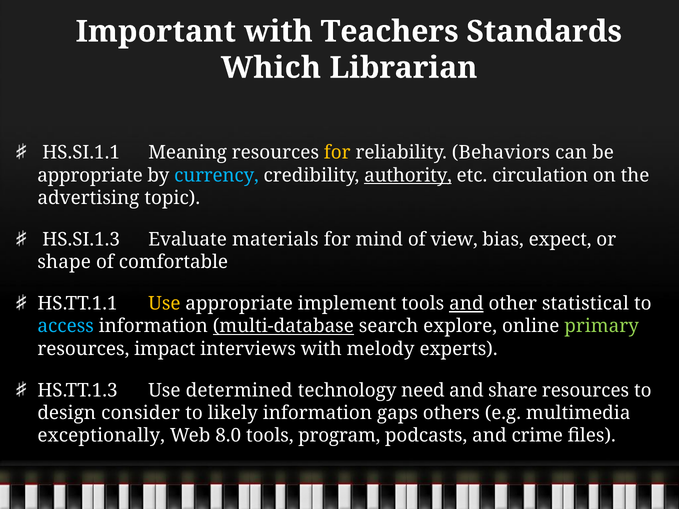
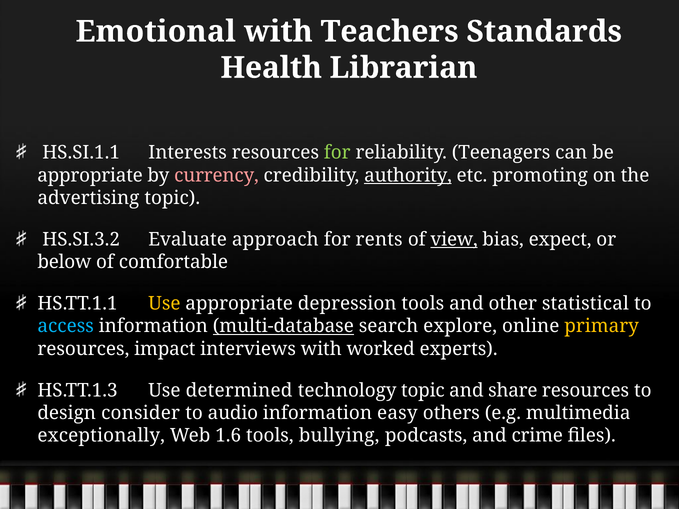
Important: Important -> Emotional
Which: Which -> Health
Meaning: Meaning -> Interests
for at (337, 153) colour: yellow -> light green
Behaviors: Behaviors -> Teenagers
currency colour: light blue -> pink
circulation: circulation -> promoting
HS.SI.1.3: HS.SI.1.3 -> HS.SI.3.2
materials: materials -> approach
mind: mind -> rents
view underline: none -> present
shape: shape -> below
implement: implement -> depression
and at (466, 304) underline: present -> none
primary colour: light green -> yellow
melody: melody -> worked
technology need: need -> topic
likely: likely -> audio
gaps: gaps -> easy
8.0: 8.0 -> 1.6
program: program -> bullying
